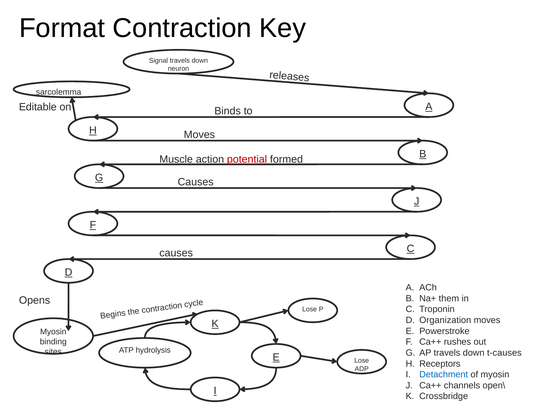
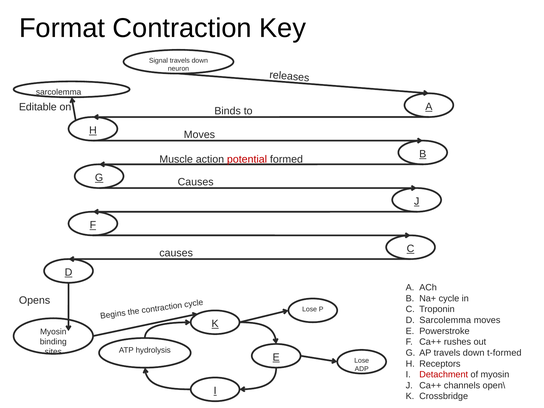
Na+ them: them -> cycle
D Organization: Organization -> Sarcolemma
t-causes: t-causes -> t-formed
Detachment colour: blue -> red
